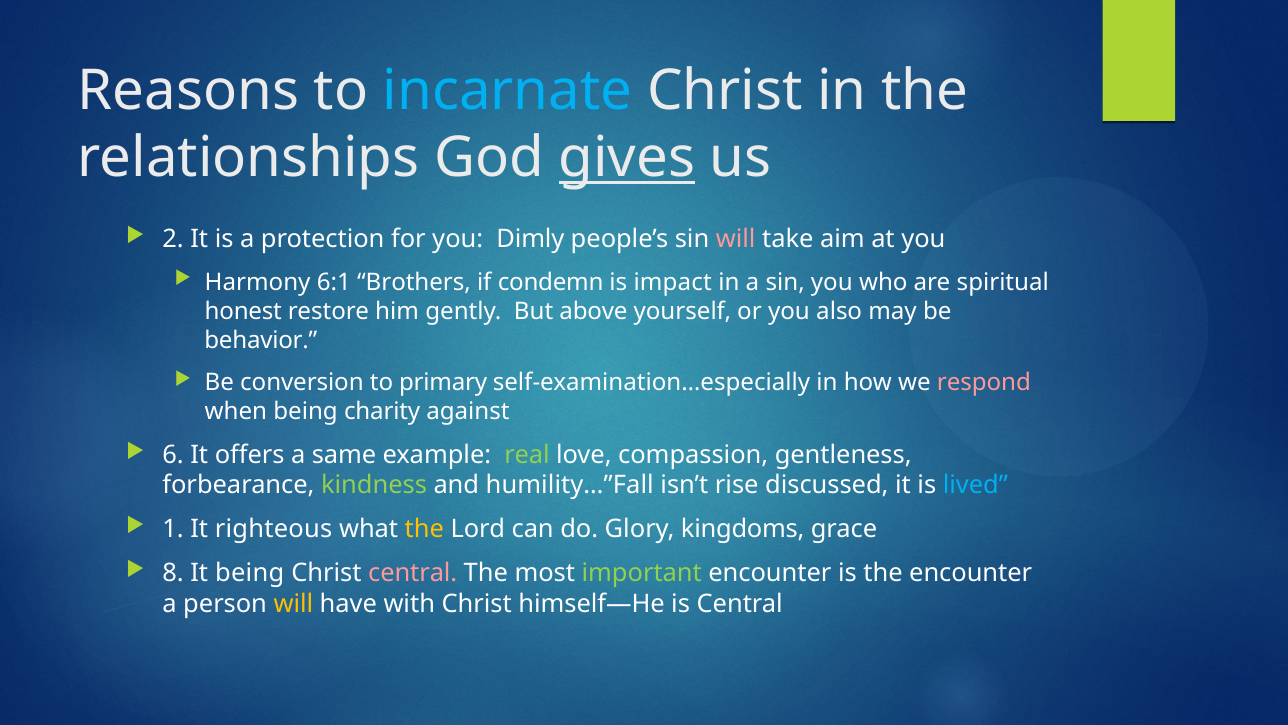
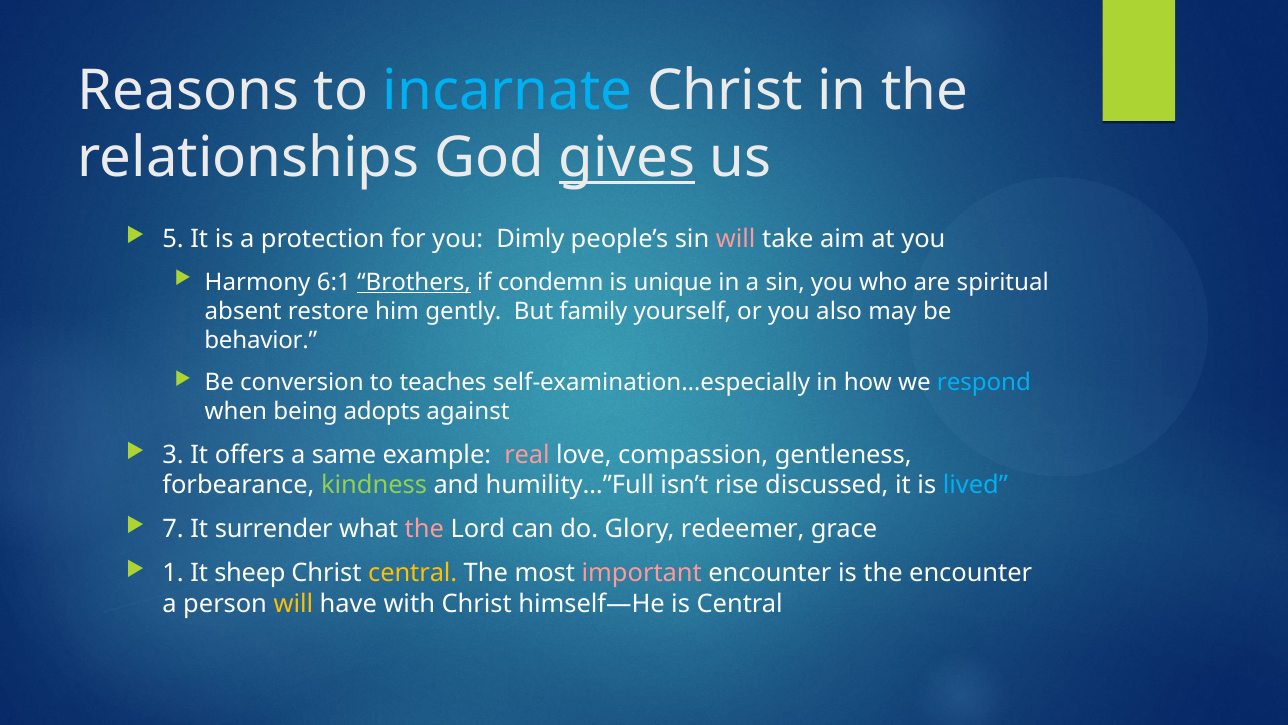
2: 2 -> 5
Brothers underline: none -> present
impact: impact -> unique
honest: honest -> absent
above: above -> family
primary: primary -> teaches
respond colour: pink -> light blue
charity: charity -> adopts
6: 6 -> 3
real colour: light green -> pink
humility…”Fall: humility…”Fall -> humility…”Full
1: 1 -> 7
righteous: righteous -> surrender
the at (424, 529) colour: yellow -> pink
kingdoms: kingdoms -> redeemer
8: 8 -> 1
It being: being -> sheep
central at (413, 573) colour: pink -> yellow
important colour: light green -> pink
